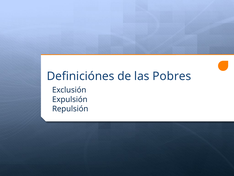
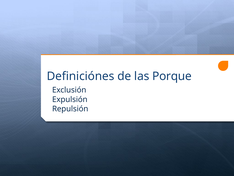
Pobres: Pobres -> Porque
